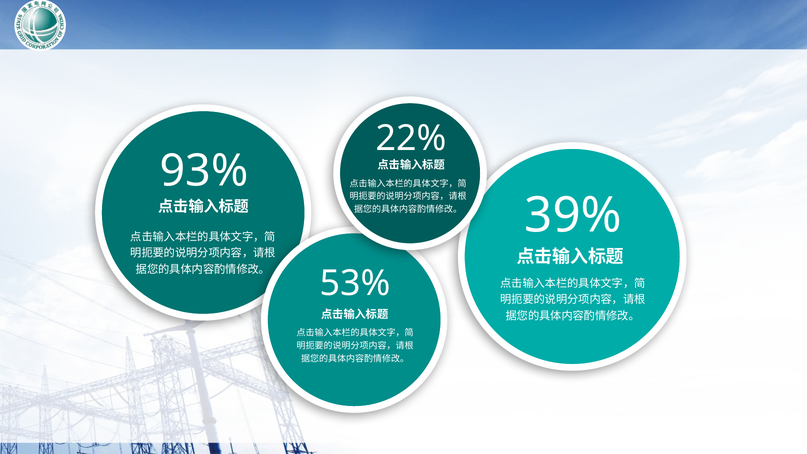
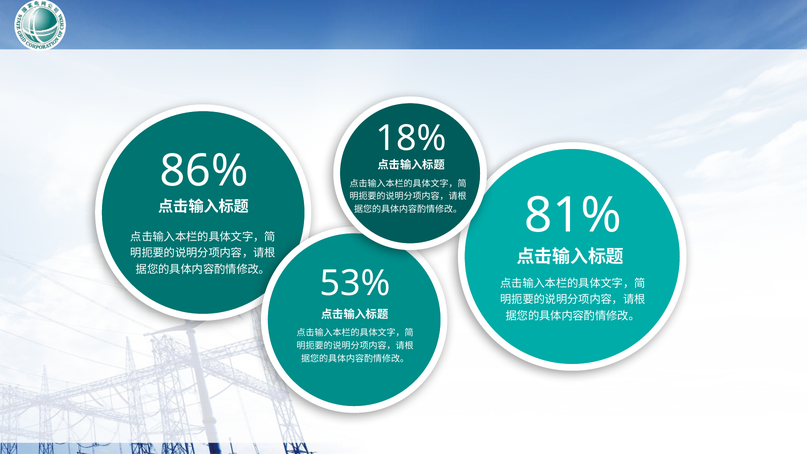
22%: 22% -> 18%
93%: 93% -> 86%
39%: 39% -> 81%
